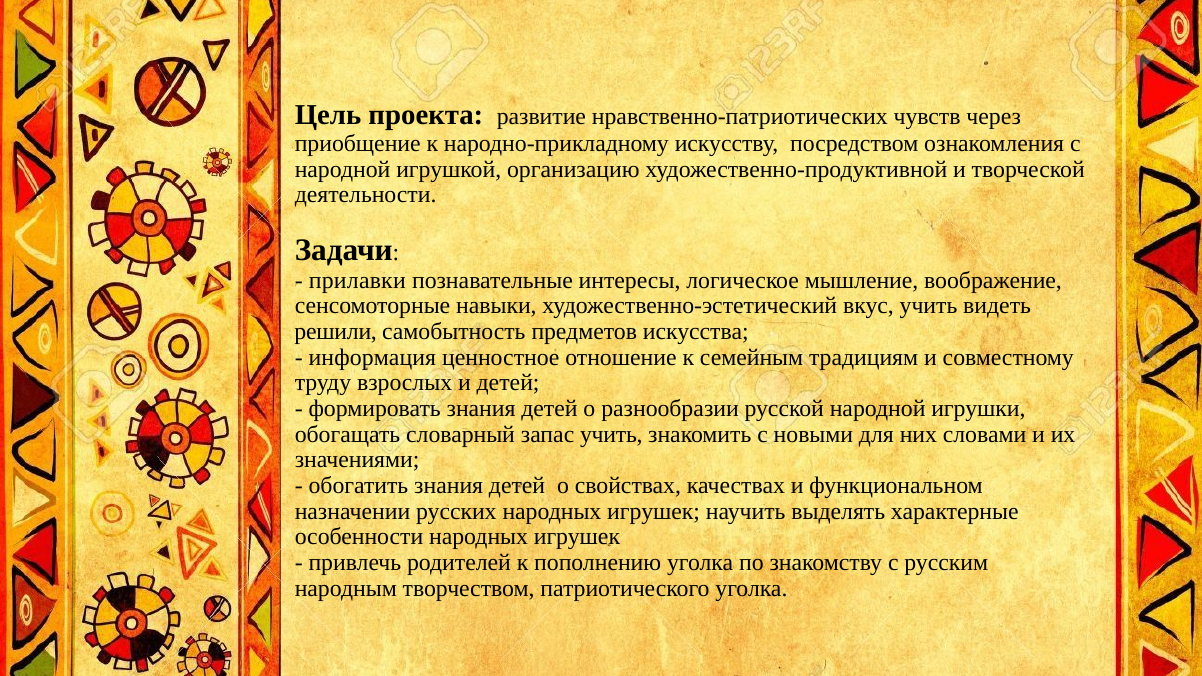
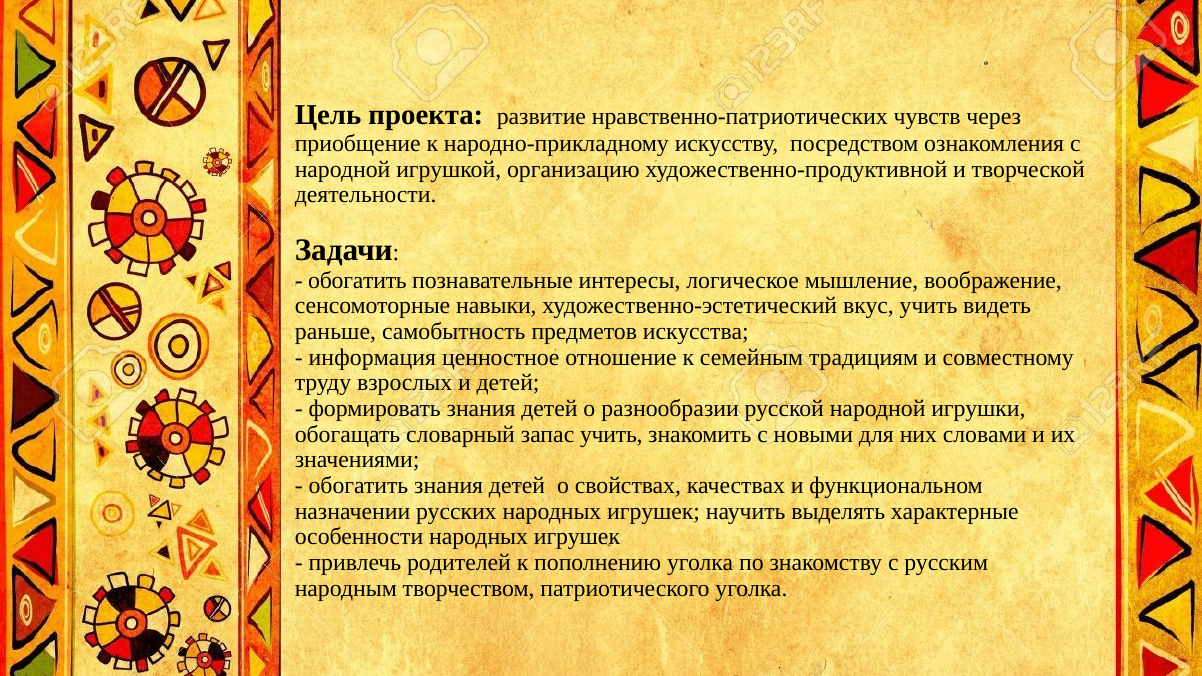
прилавки at (357, 280): прилавки -> обогатить
решили: решили -> раньше
